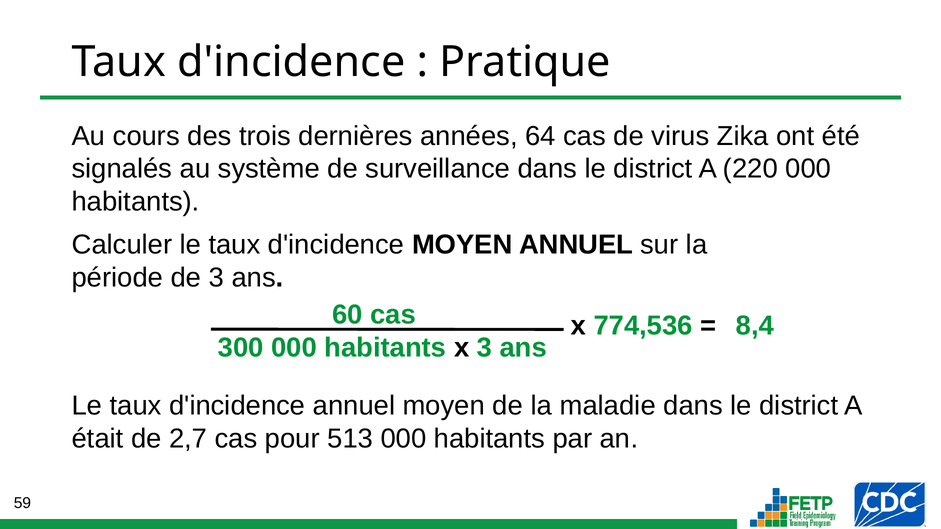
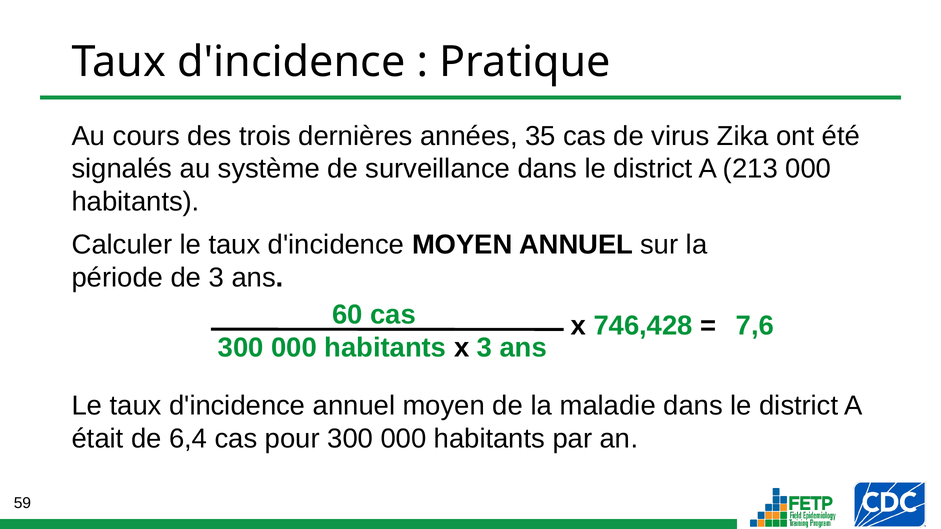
64: 64 -> 35
220: 220 -> 213
774,536: 774,536 -> 746,428
8,4: 8,4 -> 7,6
2,7: 2,7 -> 6,4
pour 513: 513 -> 300
